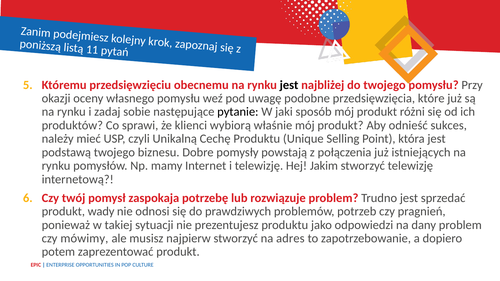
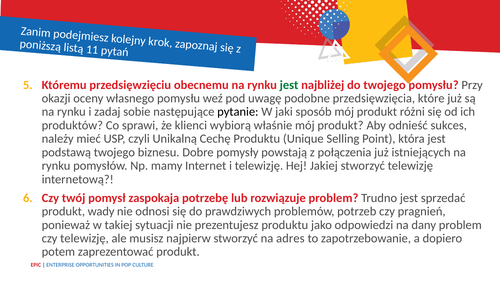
jest at (289, 85) colour: black -> green
Jakim: Jakim -> Jakiej
czy mówimy: mówimy -> telewizję
